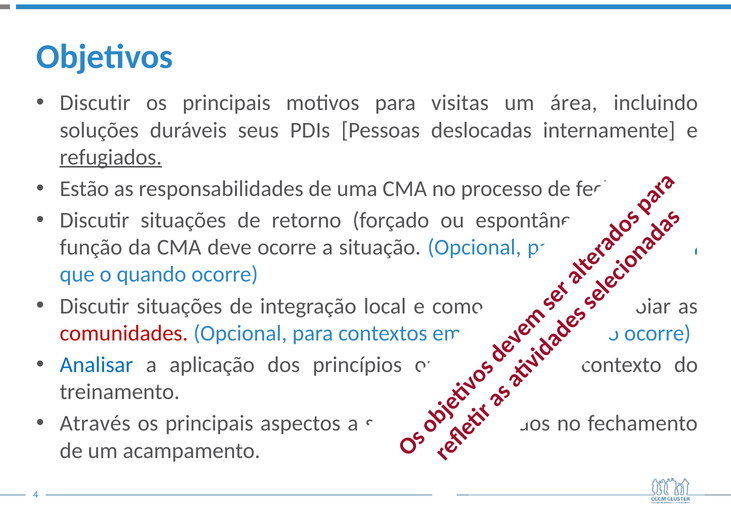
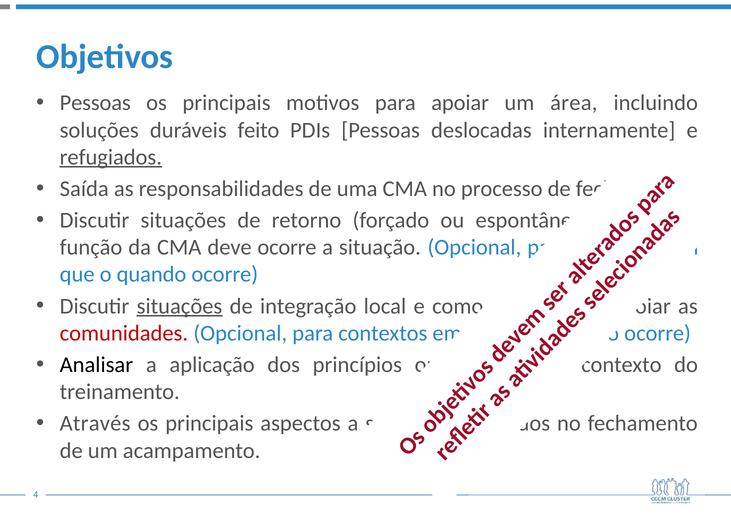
Discutir at (95, 103): Discutir -> Pessoas
para visitas: visitas -> apoiar
seus: seus -> feito
Estão: Estão -> Saída
situações at (180, 306) underline: none -> present
Analisar colour: blue -> black
